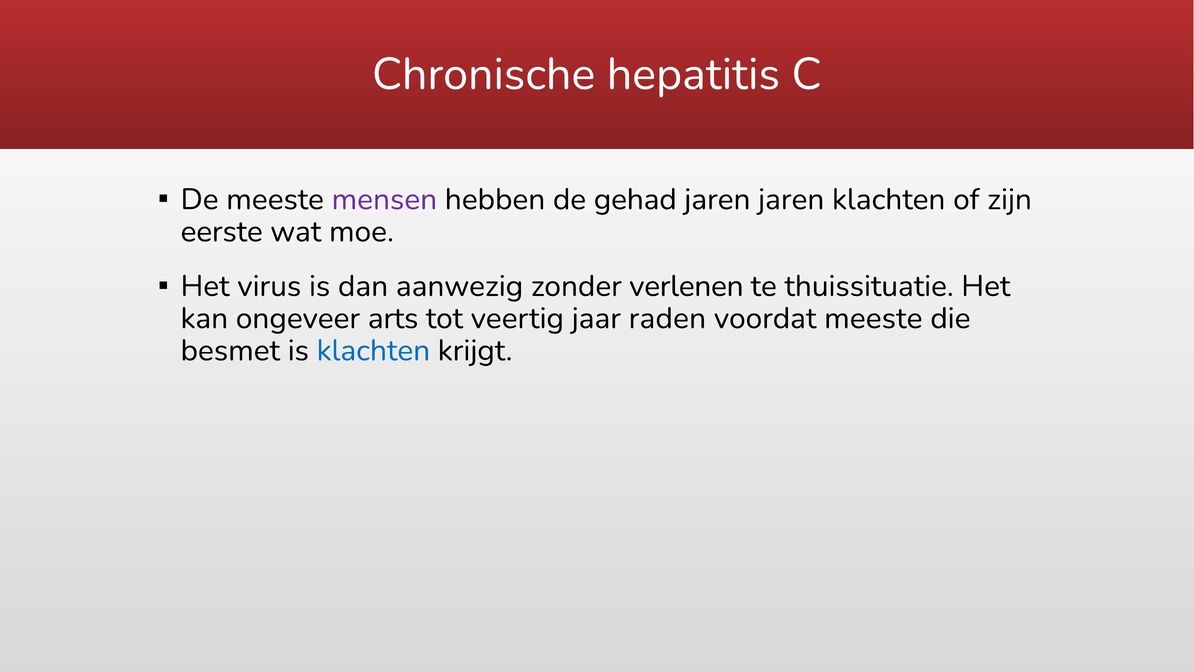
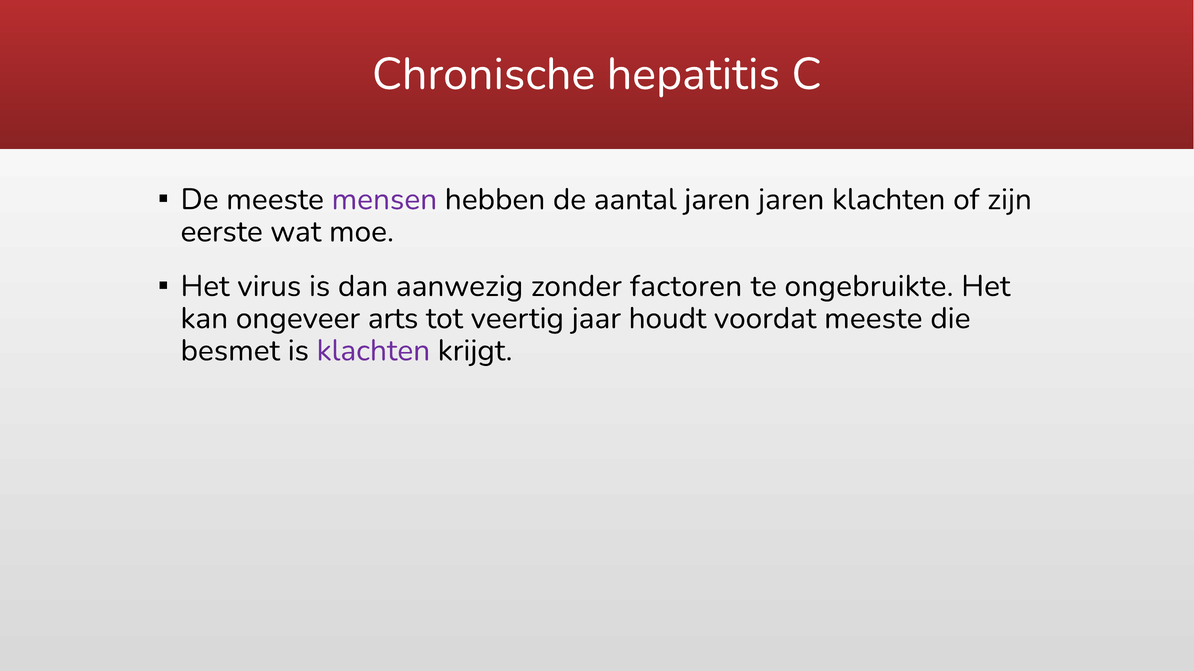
gehad: gehad -> aantal
verlenen: verlenen -> factoren
thuissituatie: thuissituatie -> ongebruikte
raden: raden -> houdt
klachten at (373, 351) colour: blue -> purple
